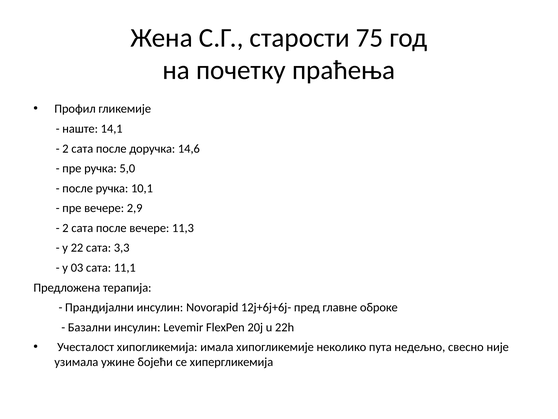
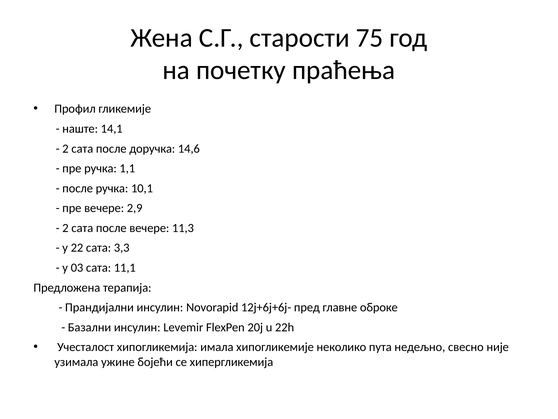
5,0: 5,0 -> 1,1
